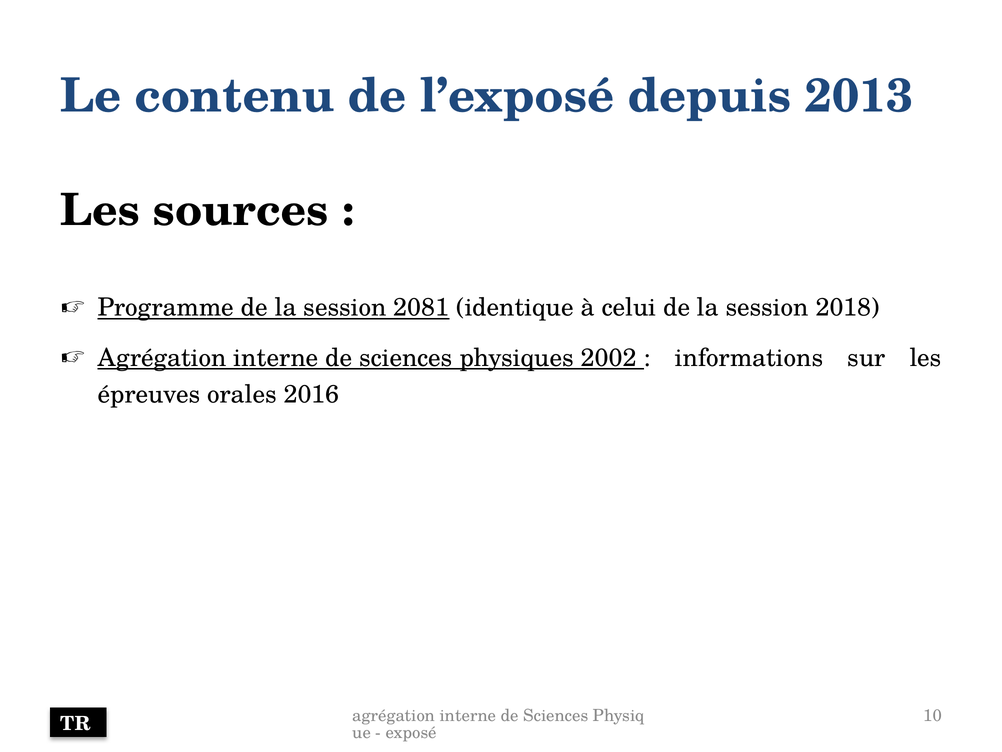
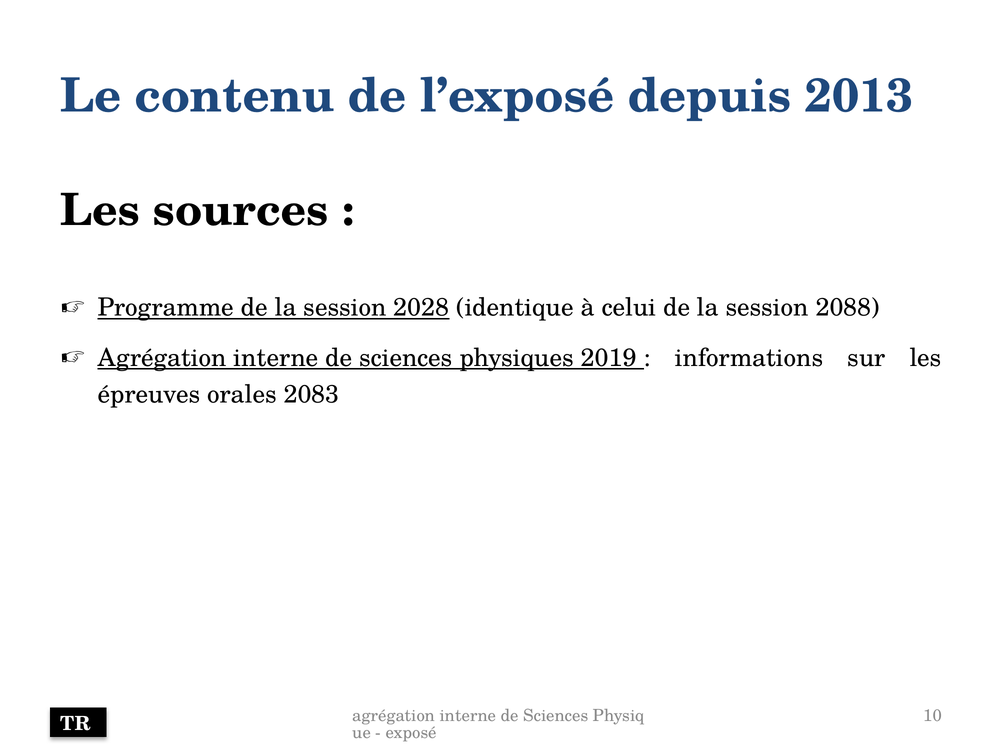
2081: 2081 -> 2028
2018: 2018 -> 2088
2002: 2002 -> 2019
2016: 2016 -> 2083
